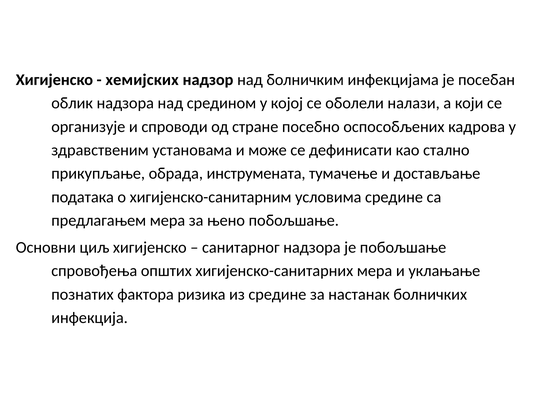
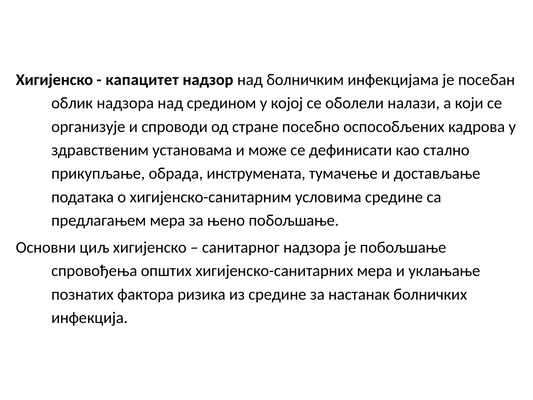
хемијских: хемијских -> капацитет
